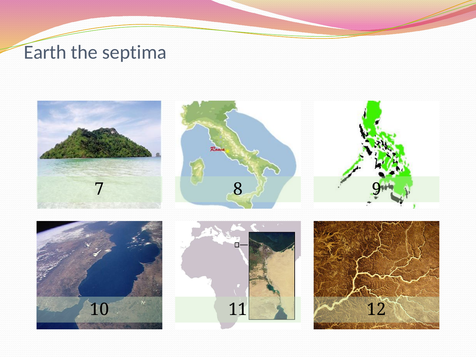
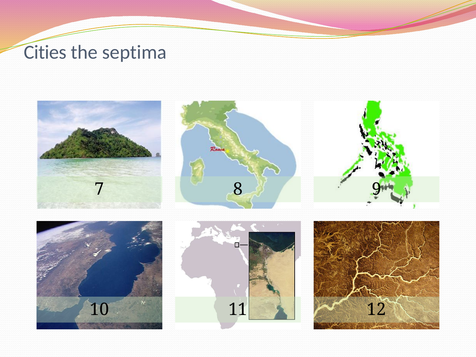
Earth: Earth -> Cities
